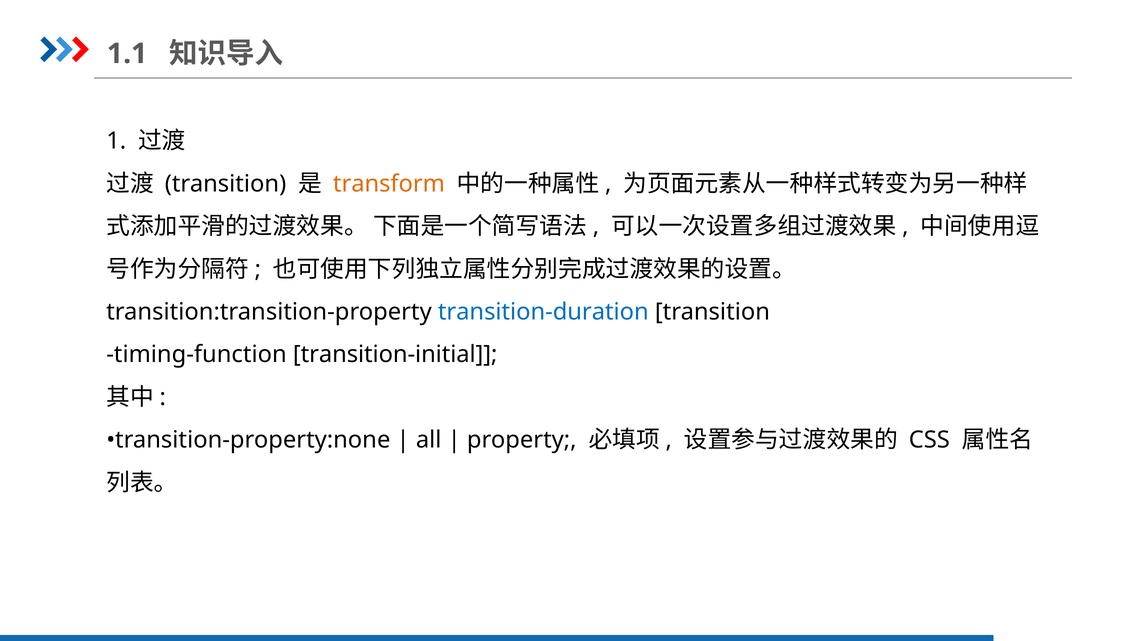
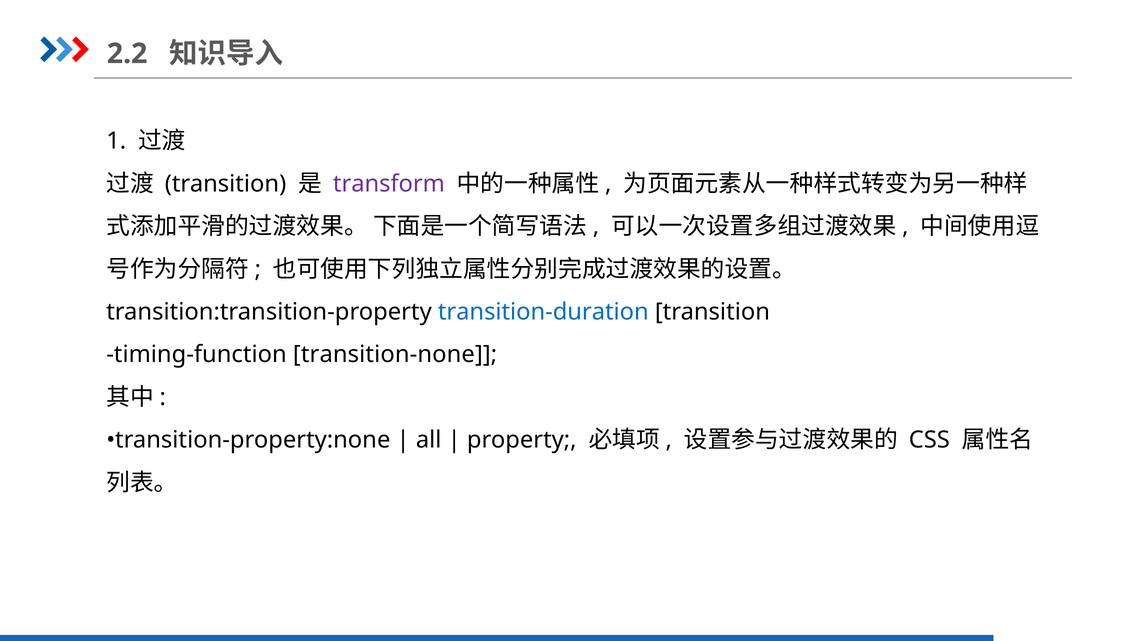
1.1: 1.1 -> 2.2
transform colour: orange -> purple
transition-initial: transition-initial -> transition-none
